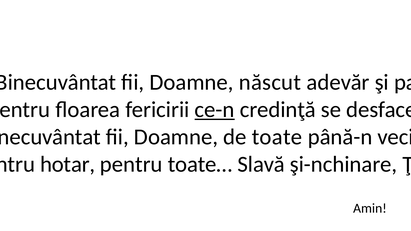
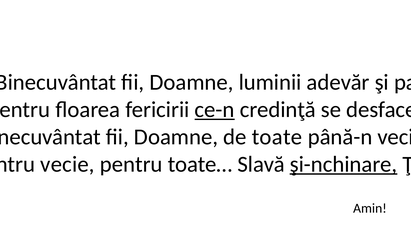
născut: născut -> luminii
hotar at (68, 164): hotar -> vecie
şi-nchinare underline: none -> present
